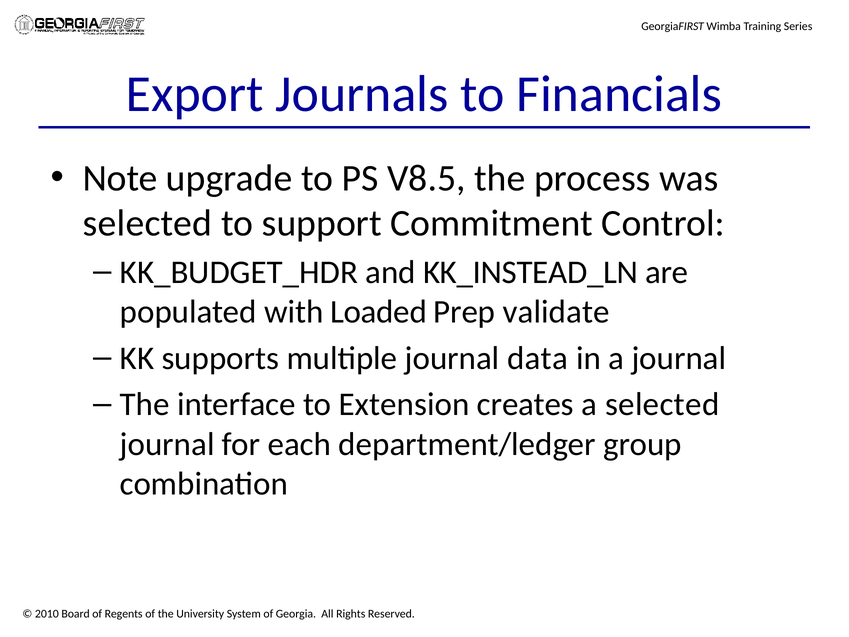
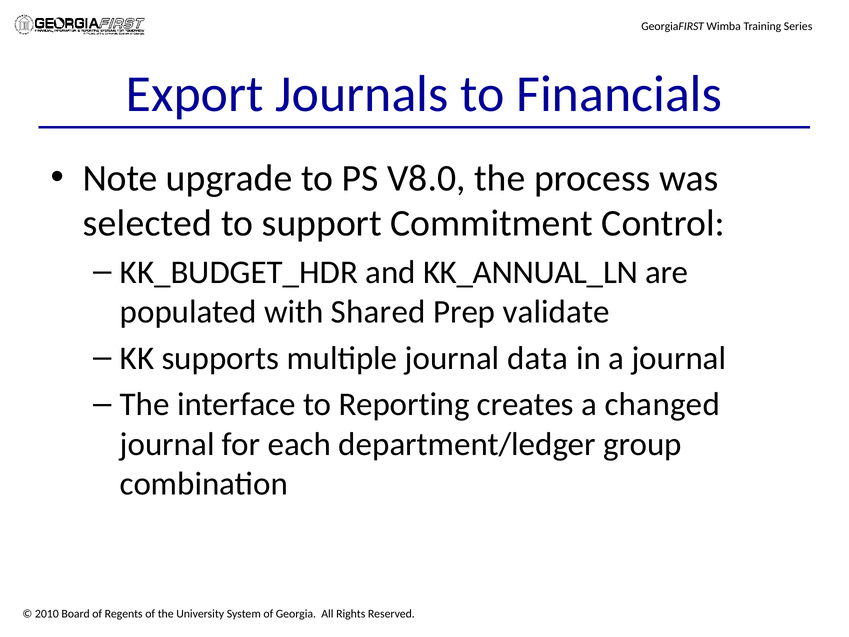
V8.5: V8.5 -> V8.0
KK_INSTEAD_LN: KK_INSTEAD_LN -> KK_ANNUAL_LN
Loaded: Loaded -> Shared
Extension: Extension -> Reporting
a selected: selected -> changed
